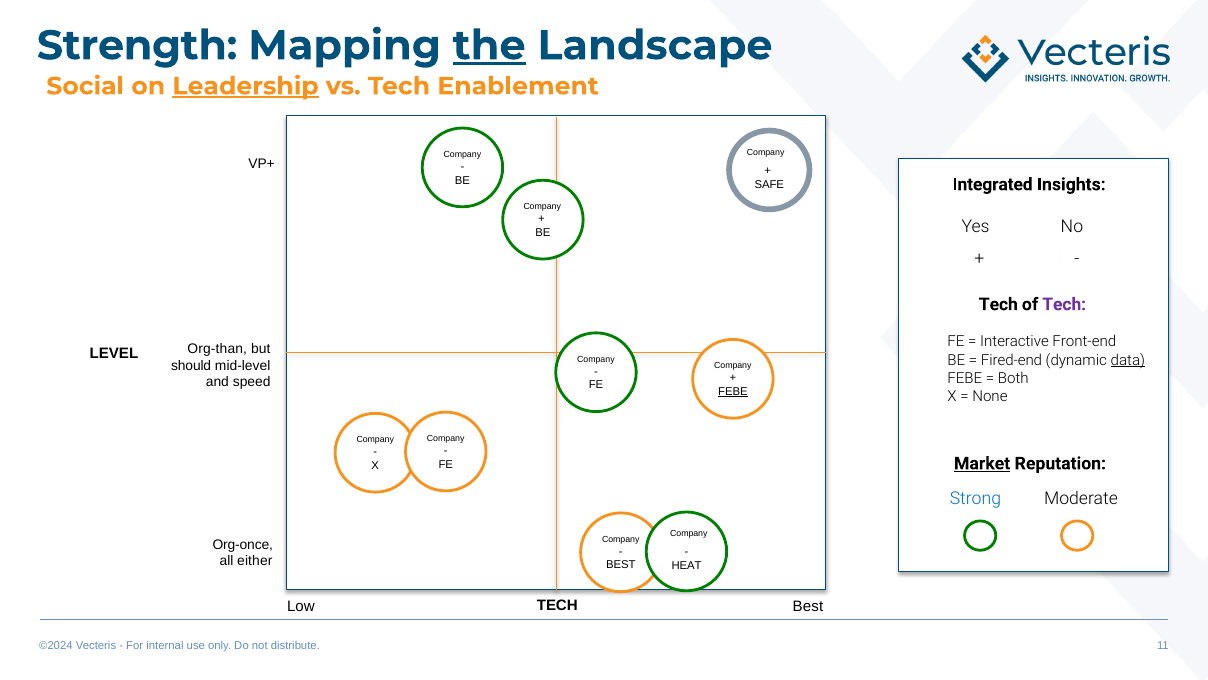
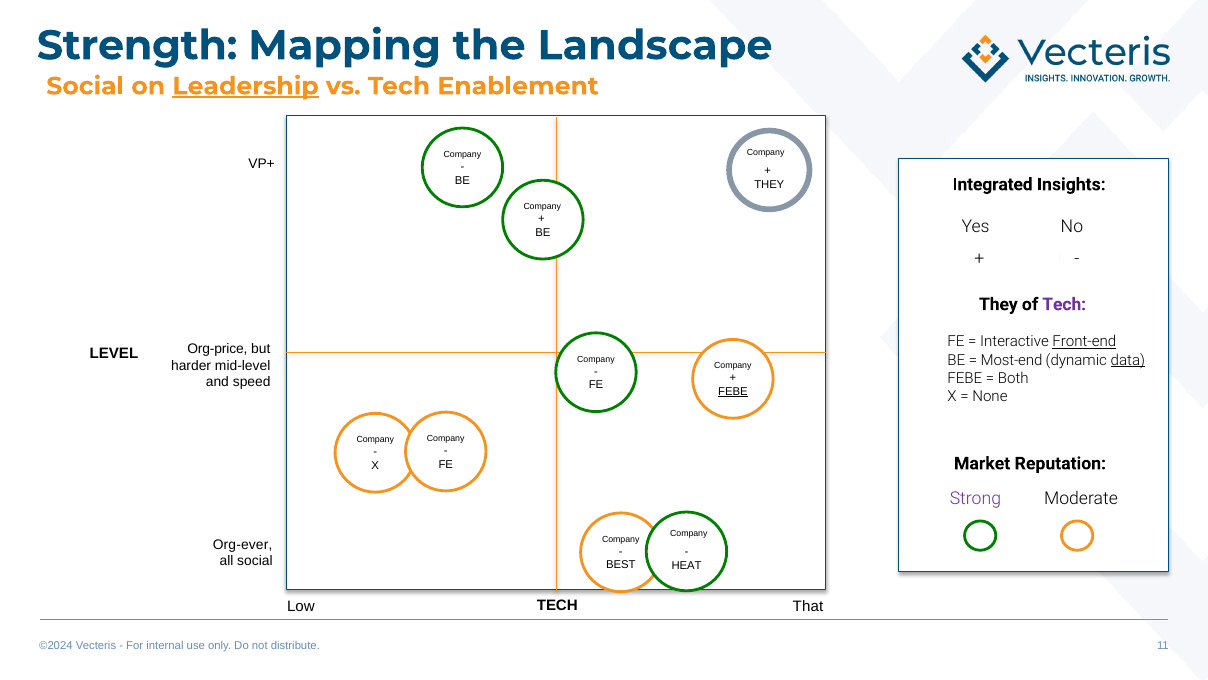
the underline: present -> none
SAFE at (769, 184): SAFE -> THEY
Tech at (998, 304): Tech -> They
Front-end underline: none -> present
Org-than: Org-than -> Org-price
Fired-end: Fired-end -> Most-end
should: should -> harder
Market underline: present -> none
Strong colour: blue -> purple
Org-once: Org-once -> Org-ever
all either: either -> social
Low Best: Best -> That
